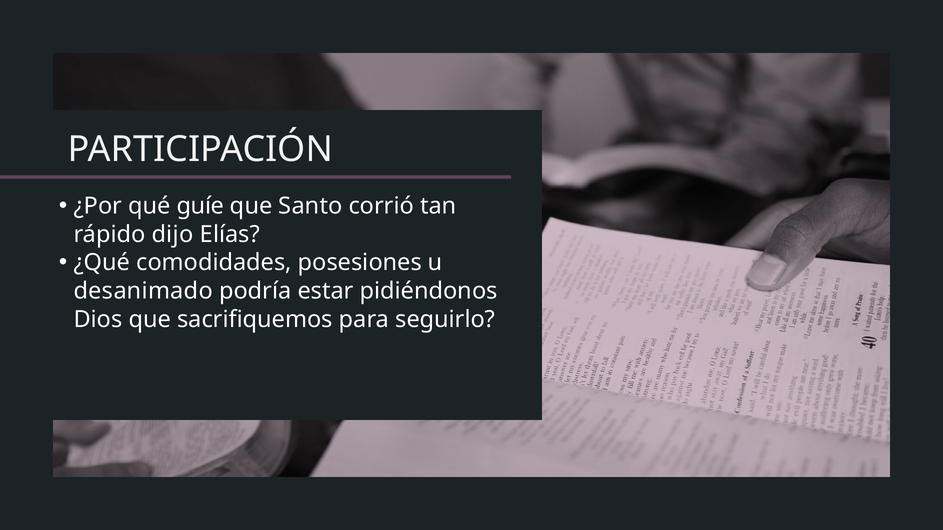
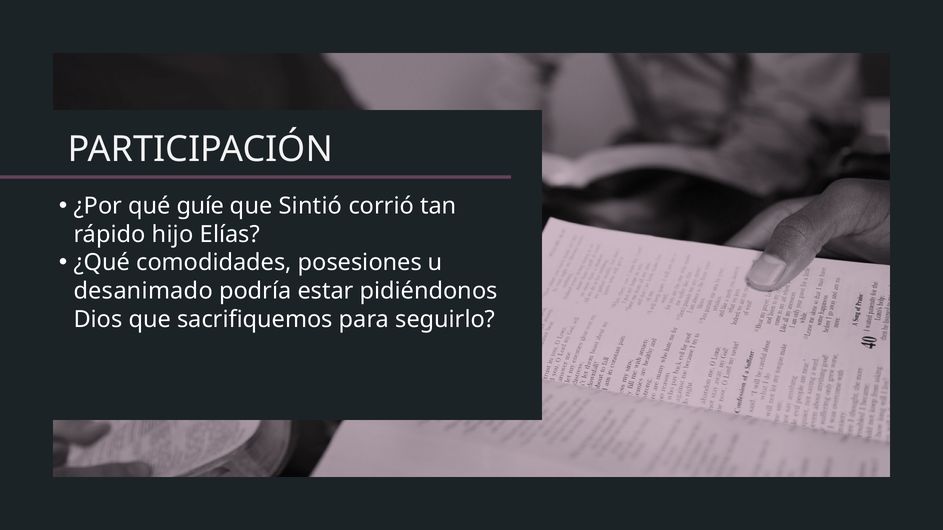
Santo: Santo -> Sintió
dijo: dijo -> hijo
